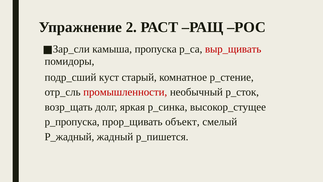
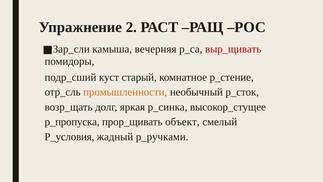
пропуска: пропуска -> вечерняя
промышленности colour: red -> orange
Р_жадный: Р_жадный -> Р_условия
р_пишется: р_пишется -> р_ручками
